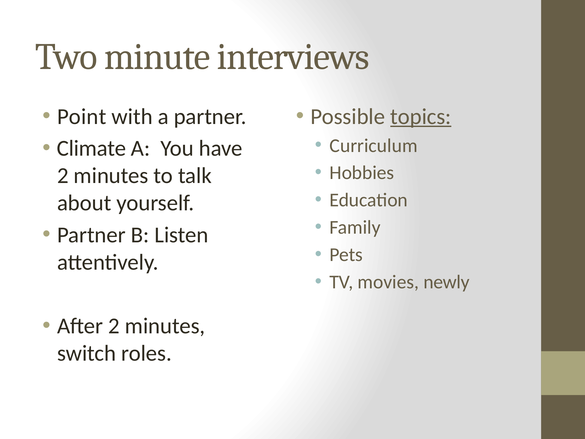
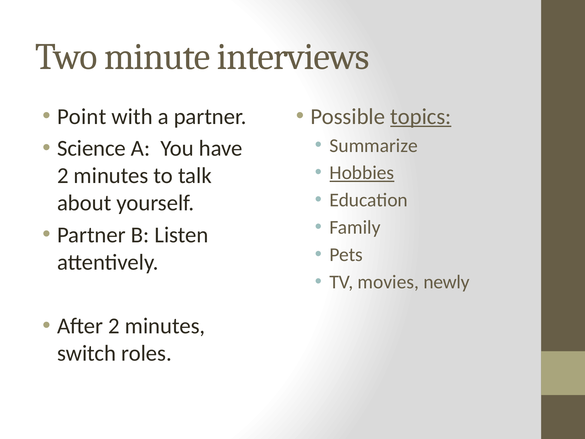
Curriculum: Curriculum -> Summarize
Climate: Climate -> Science
Hobbies underline: none -> present
